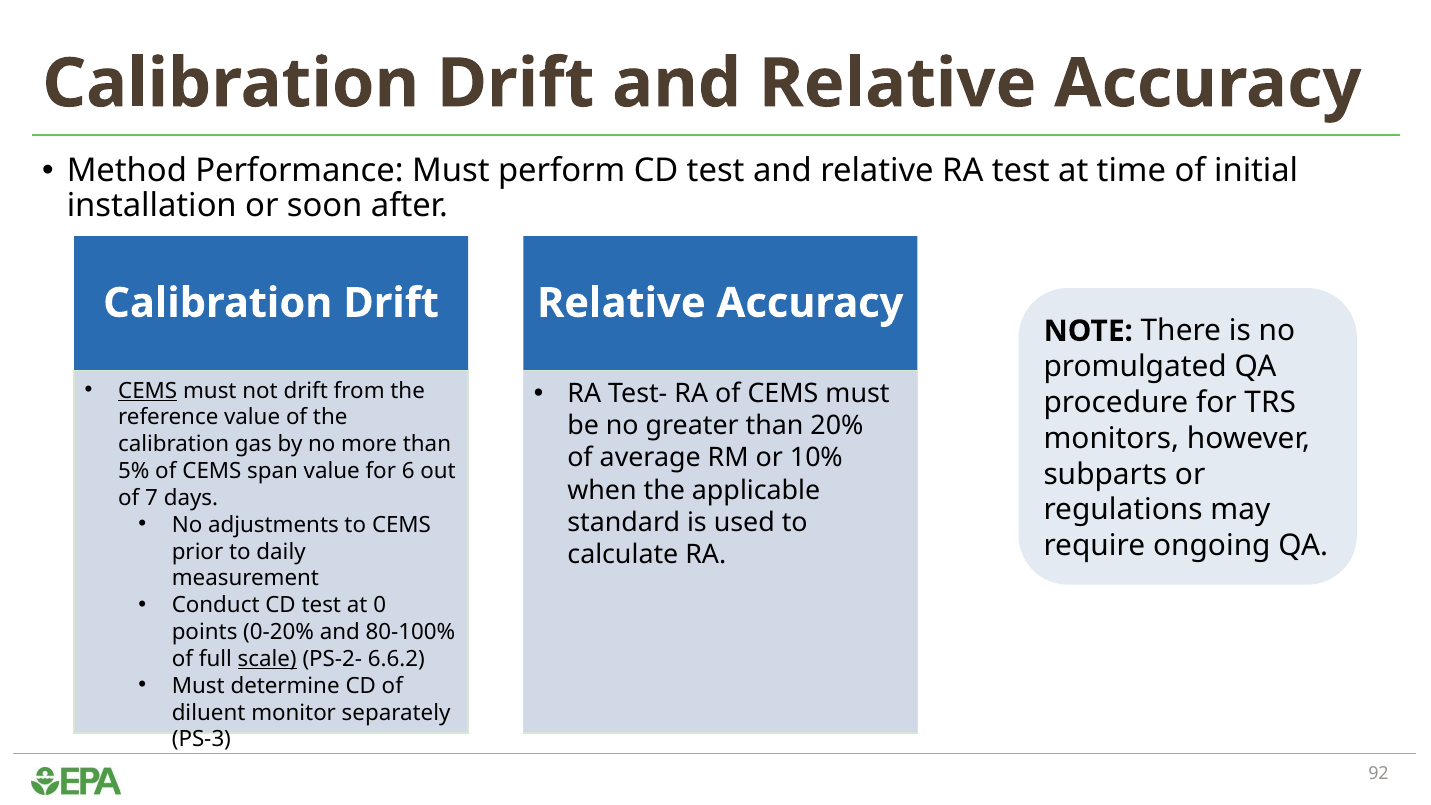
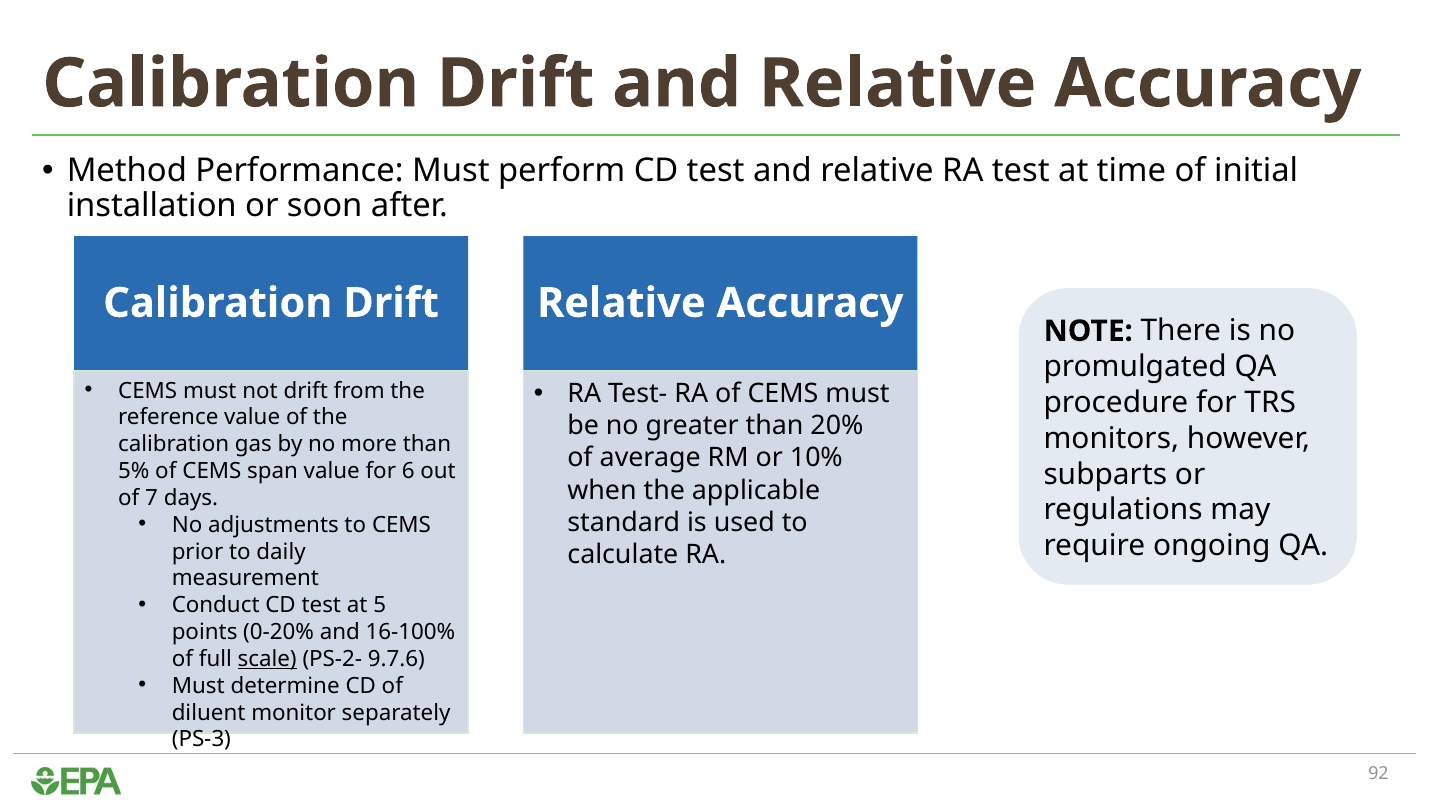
CEMS at (148, 391) underline: present -> none
0: 0 -> 5
80-100%: 80-100% -> 16-100%
6.6.2: 6.6.2 -> 9.7.6
